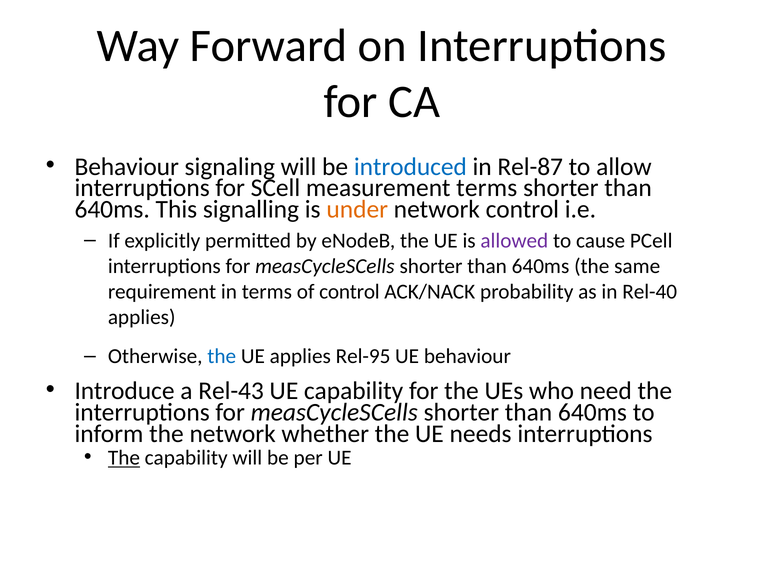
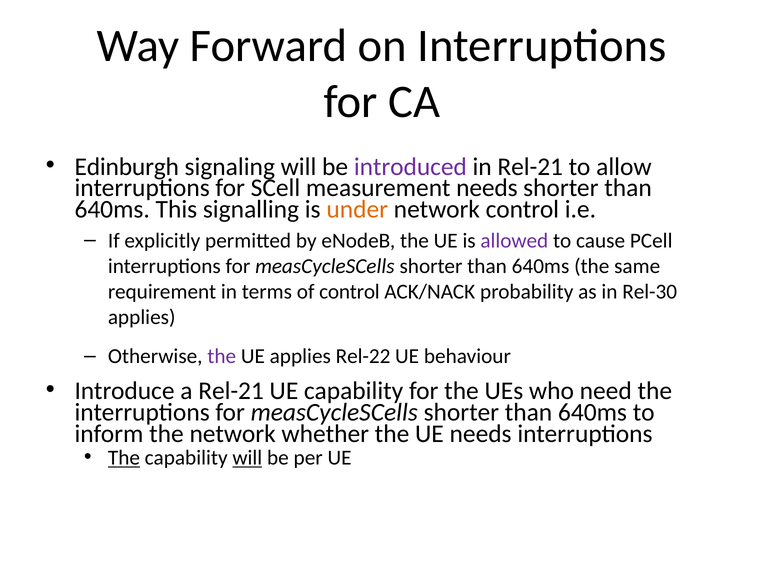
Behaviour at (127, 167): Behaviour -> Edinburgh
introduced colour: blue -> purple
in Rel-87: Rel-87 -> Rel-21
measurement terms: terms -> needs
Rel-40: Rel-40 -> Rel-30
the at (222, 356) colour: blue -> purple
Rel-95: Rel-95 -> Rel-22
a Rel-43: Rel-43 -> Rel-21
will at (247, 458) underline: none -> present
